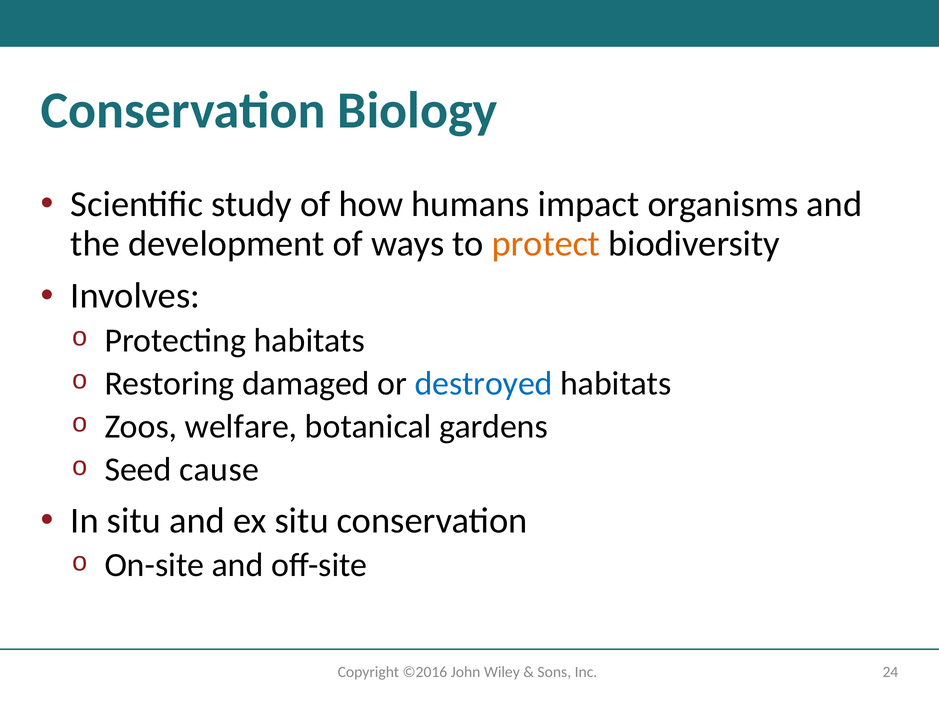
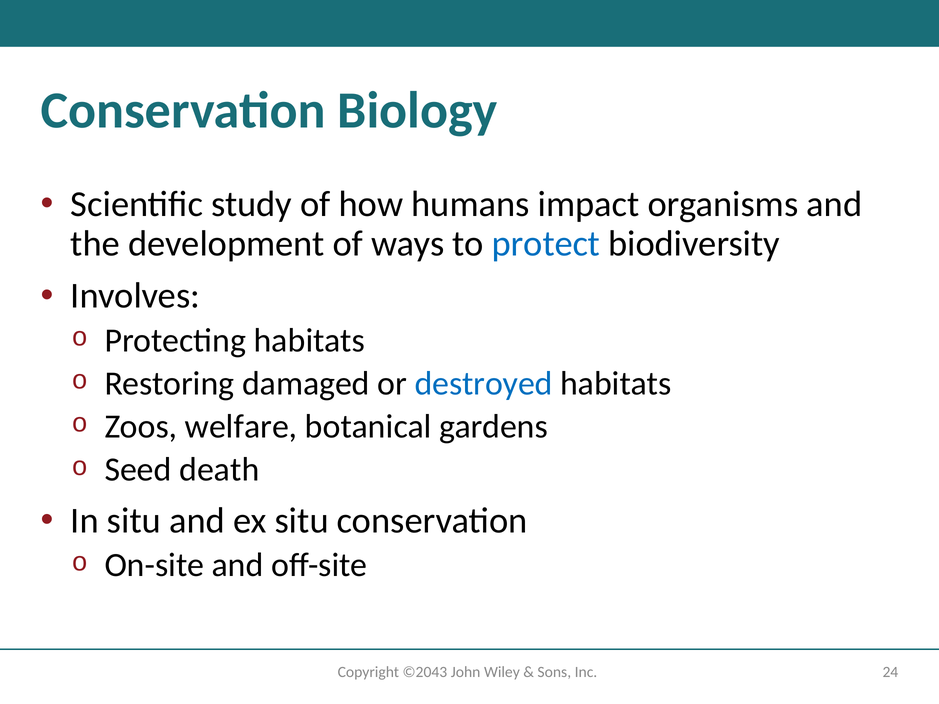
protect colour: orange -> blue
cause: cause -> death
©2016: ©2016 -> ©2043
